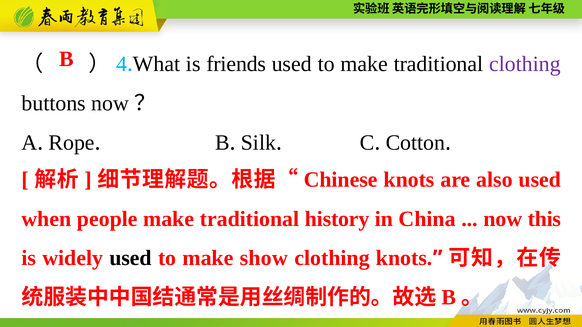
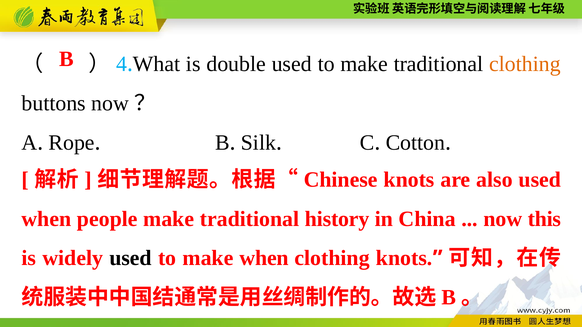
friends: friends -> double
clothing at (525, 64) colour: purple -> orange
make show: show -> when
